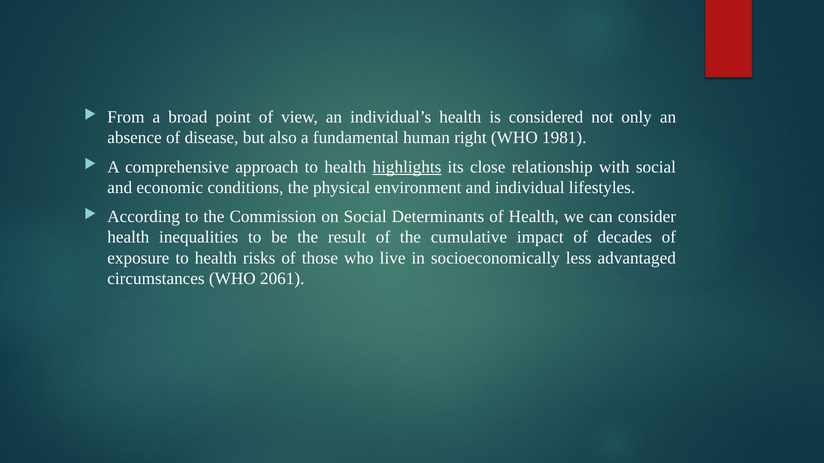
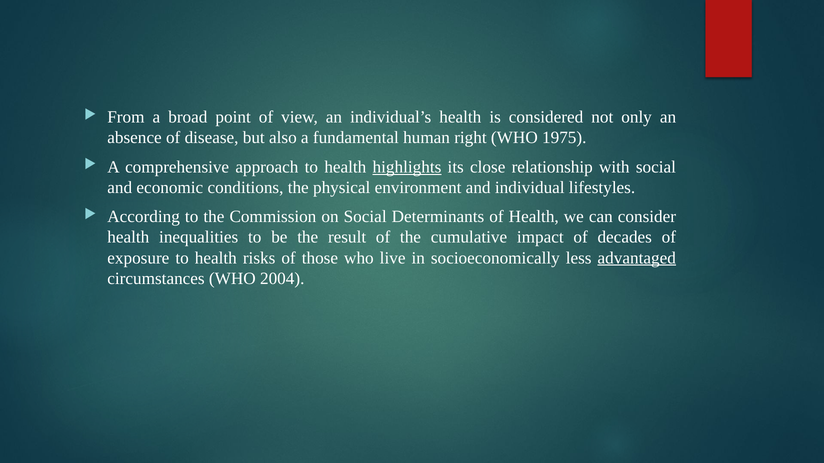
1981: 1981 -> 1975
advantaged underline: none -> present
2061: 2061 -> 2004
